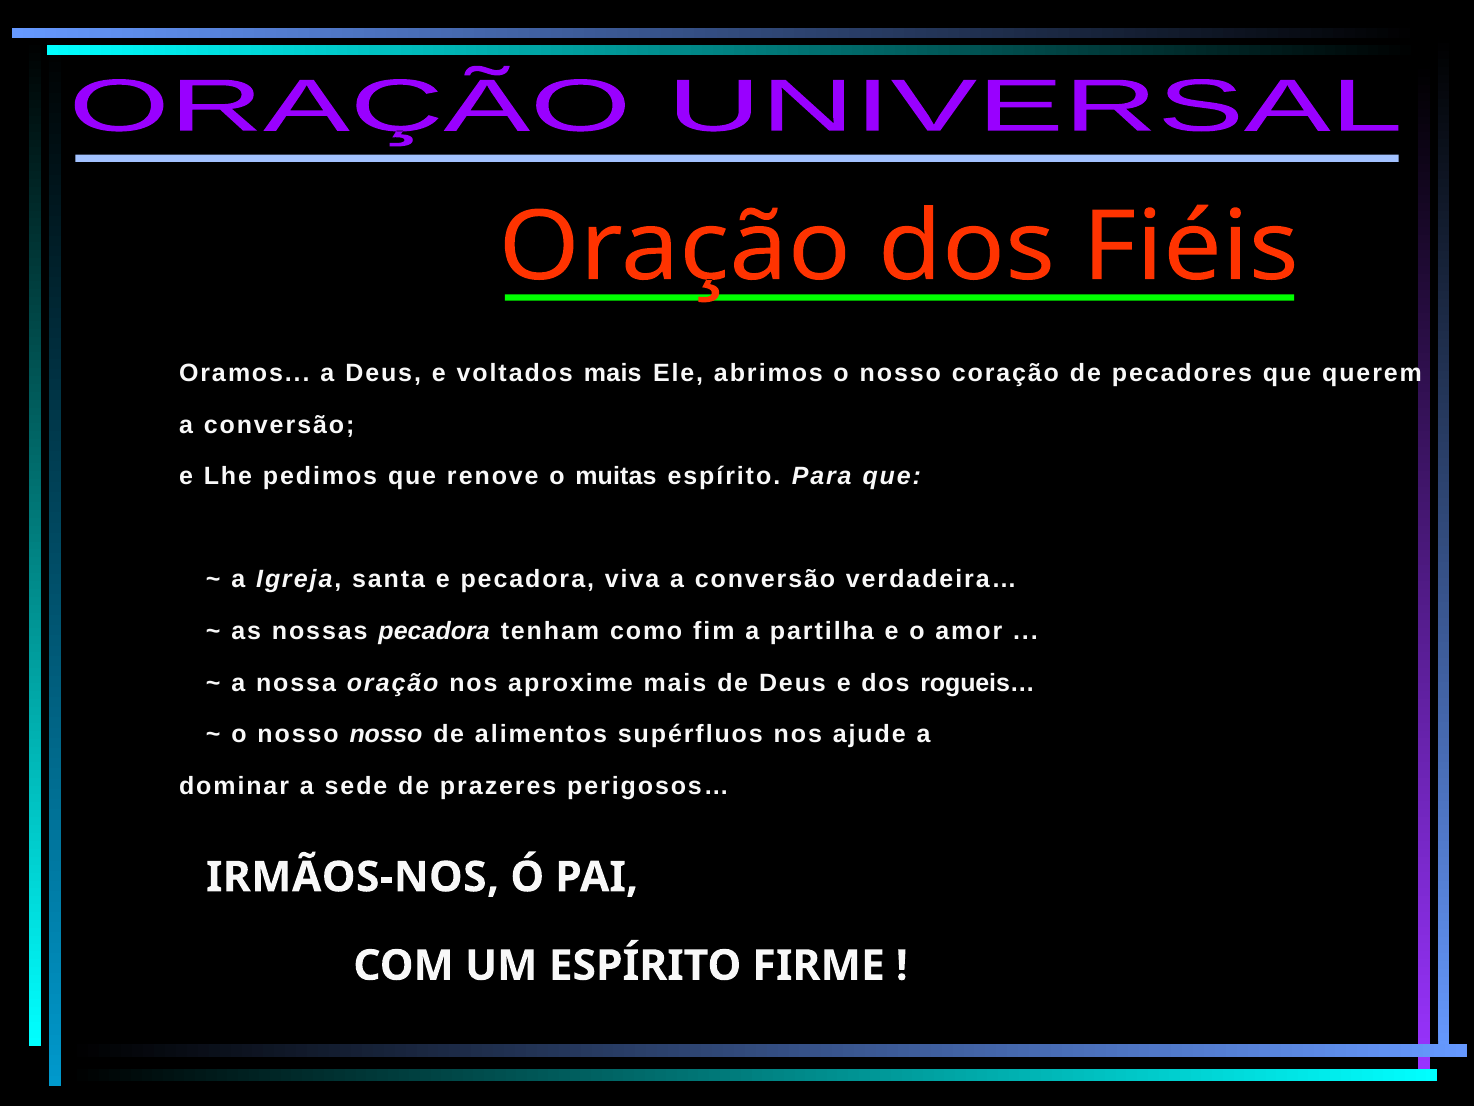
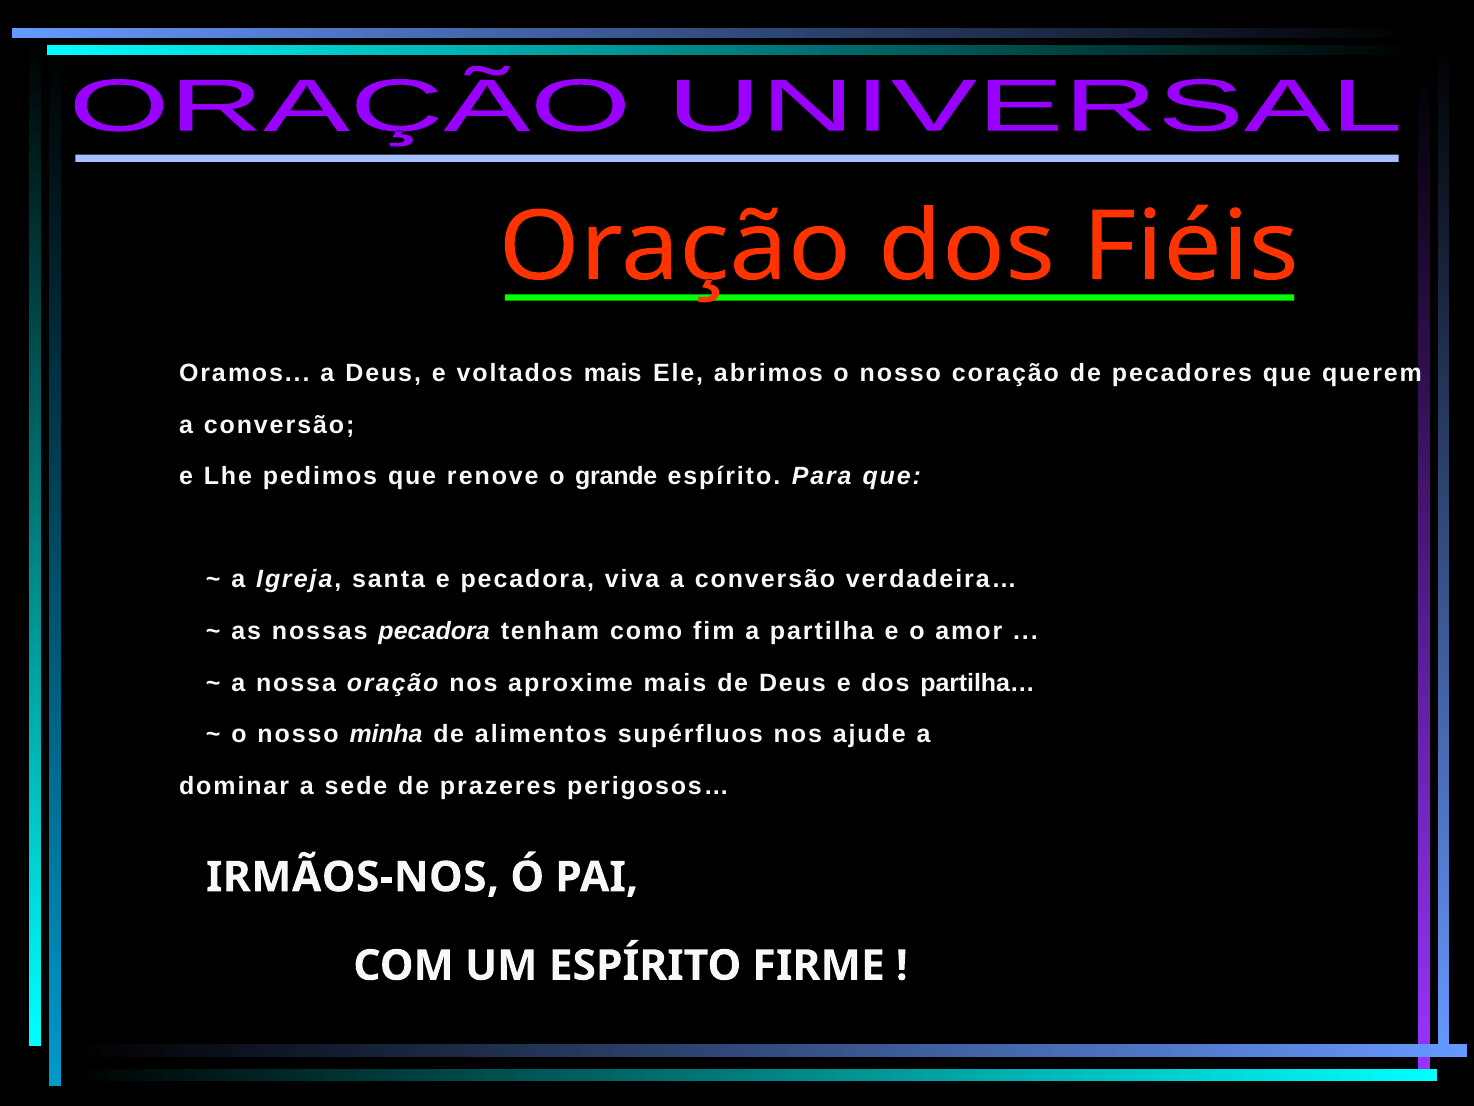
muitas: muitas -> grande
rogueis…: rogueis… -> partilha…
nosso nosso: nosso -> minha
